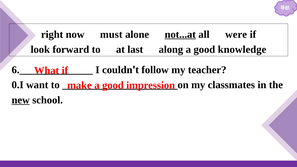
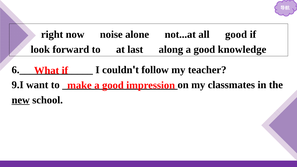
must: must -> noise
not...at underline: present -> none
all were: were -> good
0.I: 0.I -> 9.I
